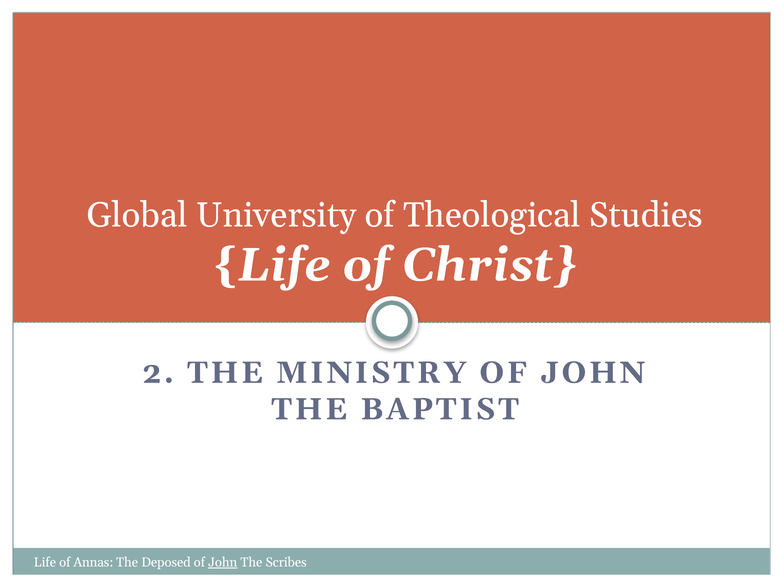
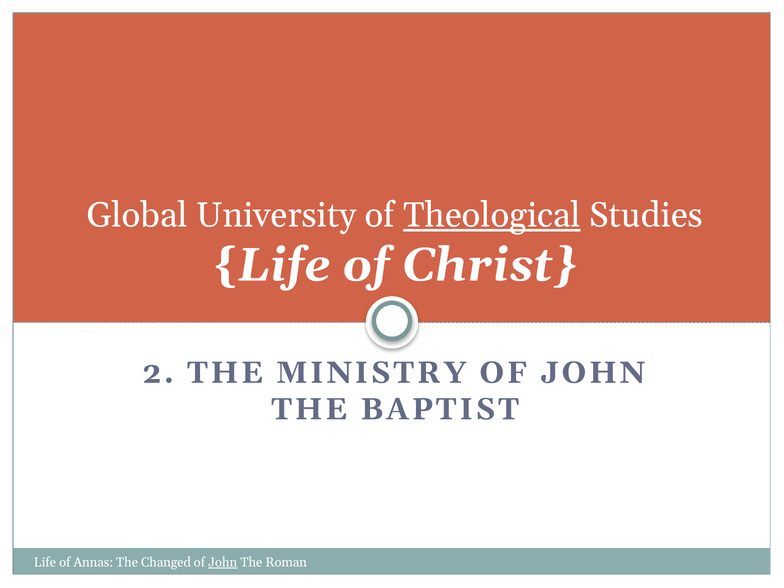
Theological underline: none -> present
Deposed: Deposed -> Changed
Scribes: Scribes -> Roman
